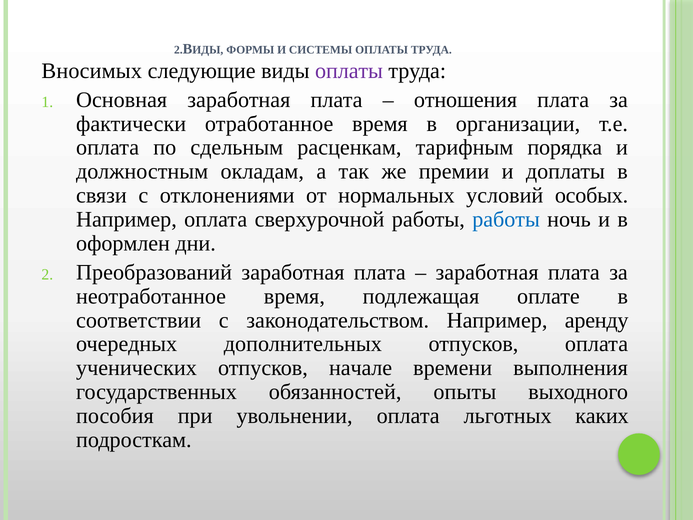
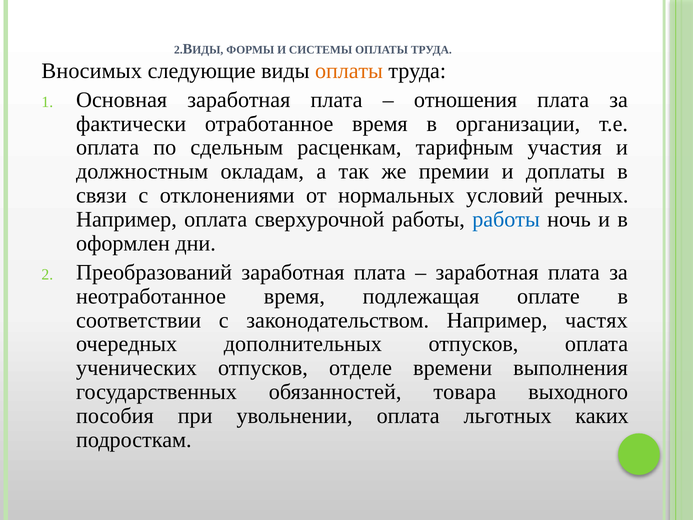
оплаты at (349, 71) colour: purple -> orange
порядка: порядка -> участия
особых: особых -> речных
аренду: аренду -> частях
начале: начале -> отделе
опыты: опыты -> товара
